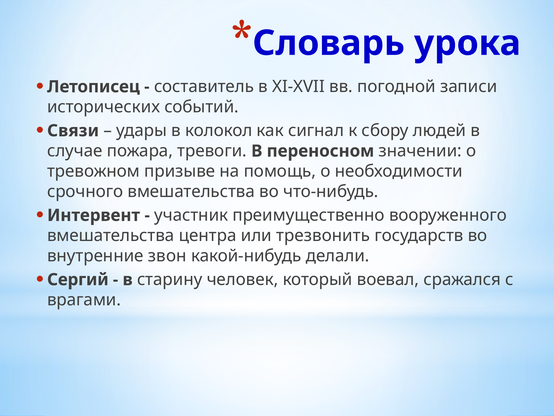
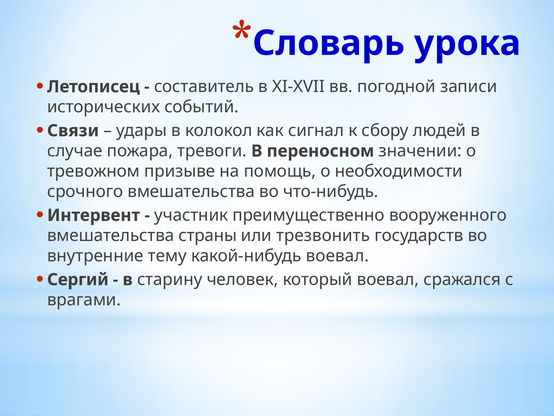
центра: центра -> страны
звон: звон -> тему
какой-нибудь делали: делали -> воевал
